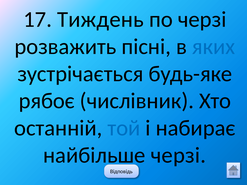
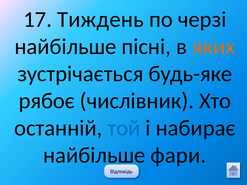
розважить at (65, 47): розважить -> найбільше
яких colour: blue -> orange
найбільше черзі: черзі -> фари
